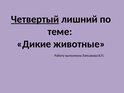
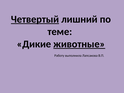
животные underline: none -> present
